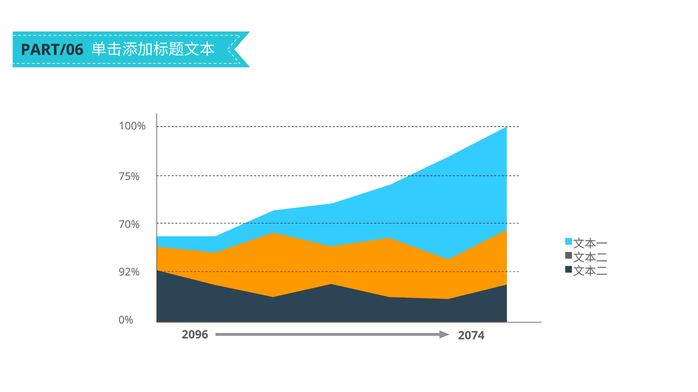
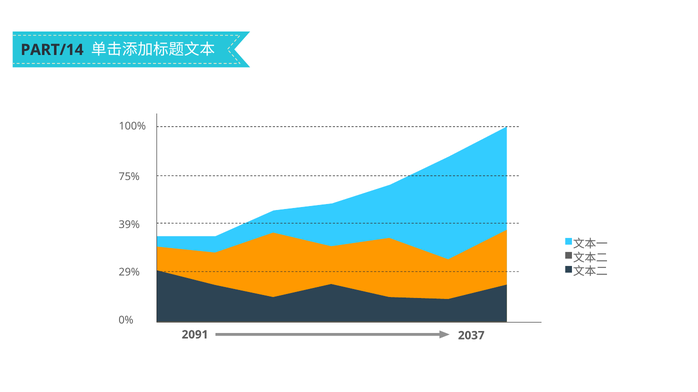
PART/06: PART/06 -> PART/14
70%: 70% -> 39%
92%: 92% -> 29%
2096: 2096 -> 2091
2074: 2074 -> 2037
